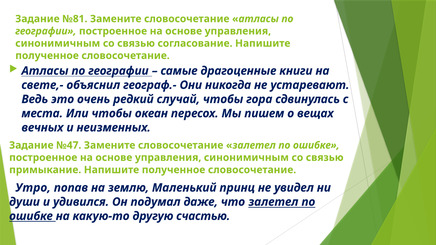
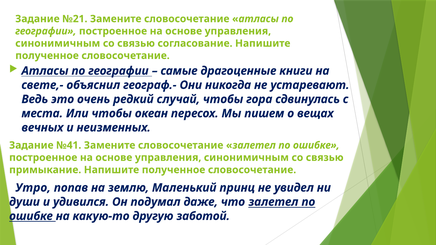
№81: №81 -> №21
№47: №47 -> №41
счастью: счастью -> заботой
